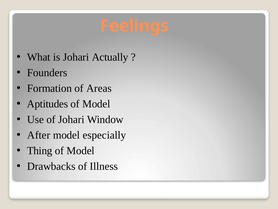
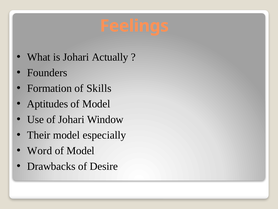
Areas: Areas -> Skills
After: After -> Their
Thing: Thing -> Word
Illness: Illness -> Desire
